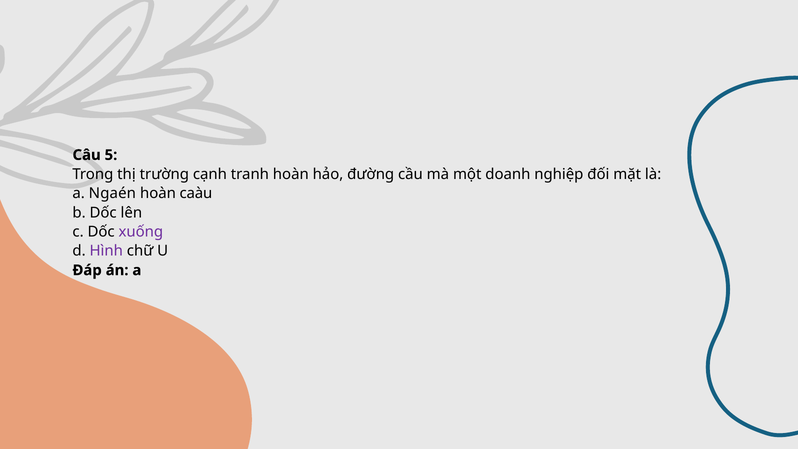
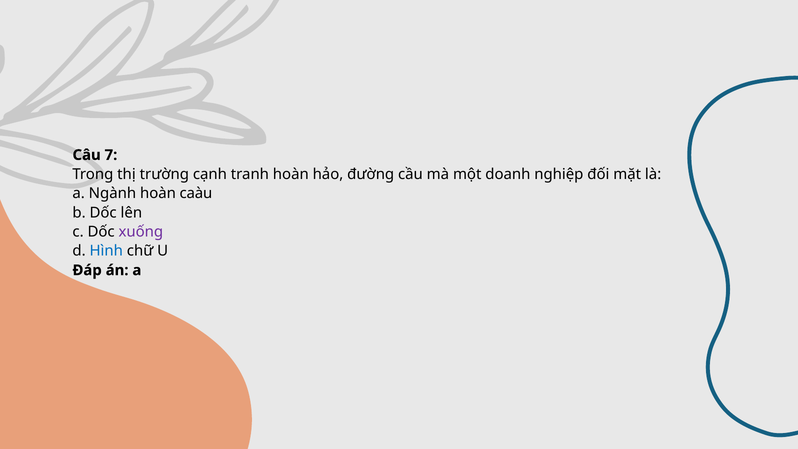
5: 5 -> 7
Ngaén: Ngaén -> Ngành
Hình colour: purple -> blue
